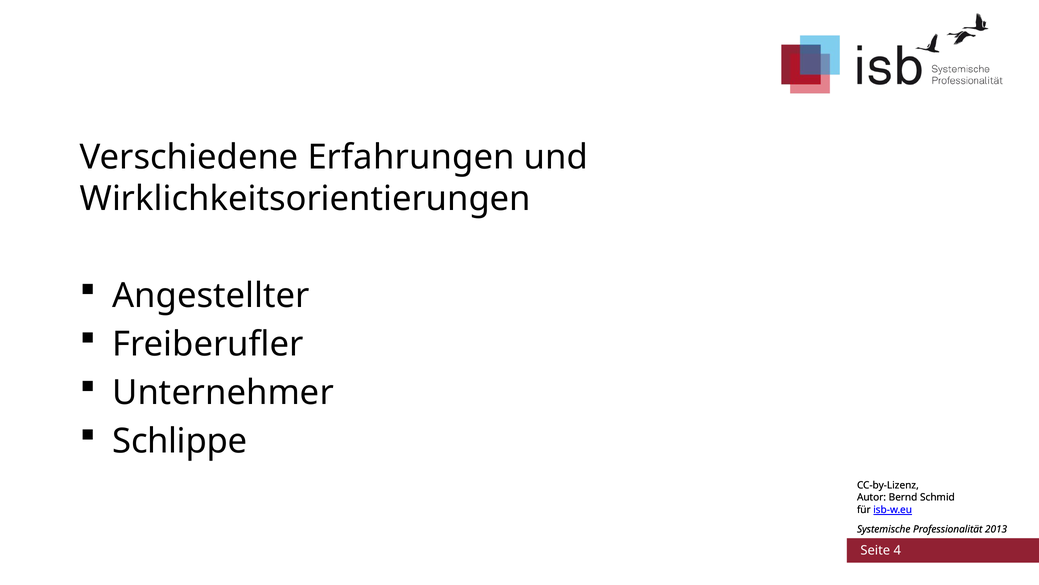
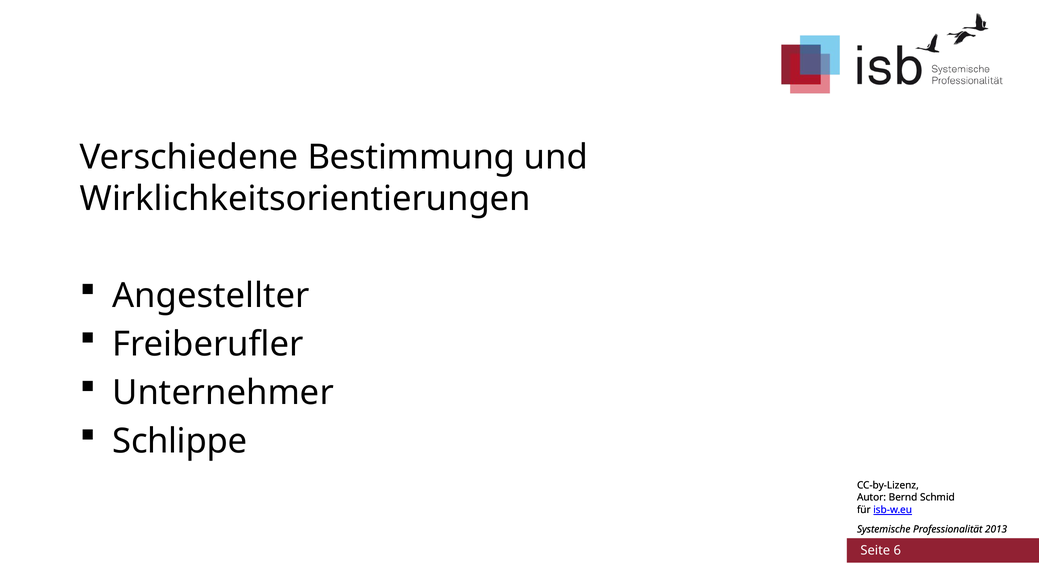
Erfahrungen: Erfahrungen -> Bestimmung
4: 4 -> 6
